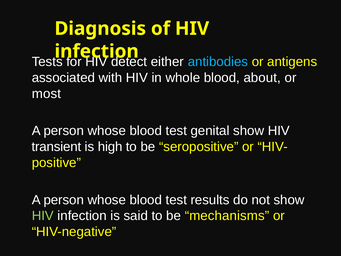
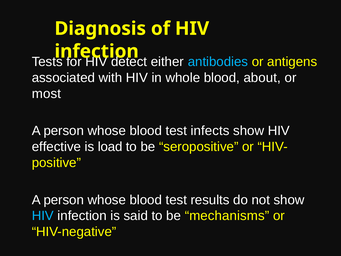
genital: genital -> infects
transient: transient -> effective
high: high -> load
HIV at (43, 216) colour: light green -> light blue
